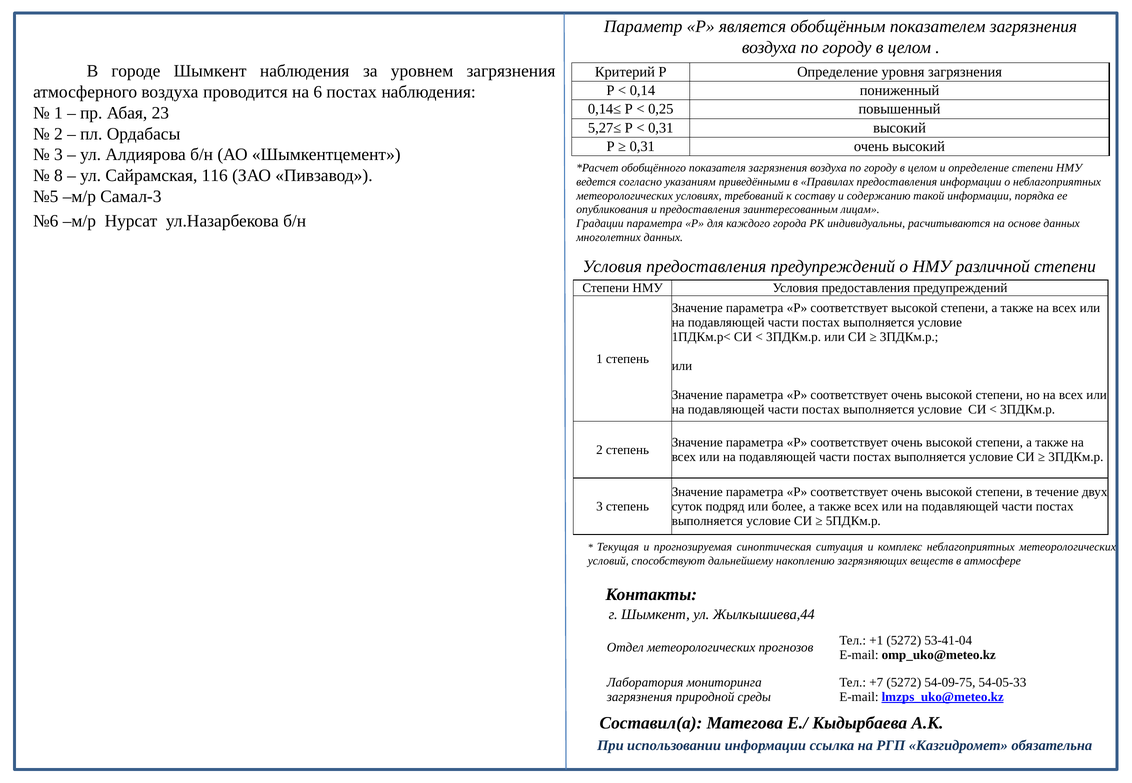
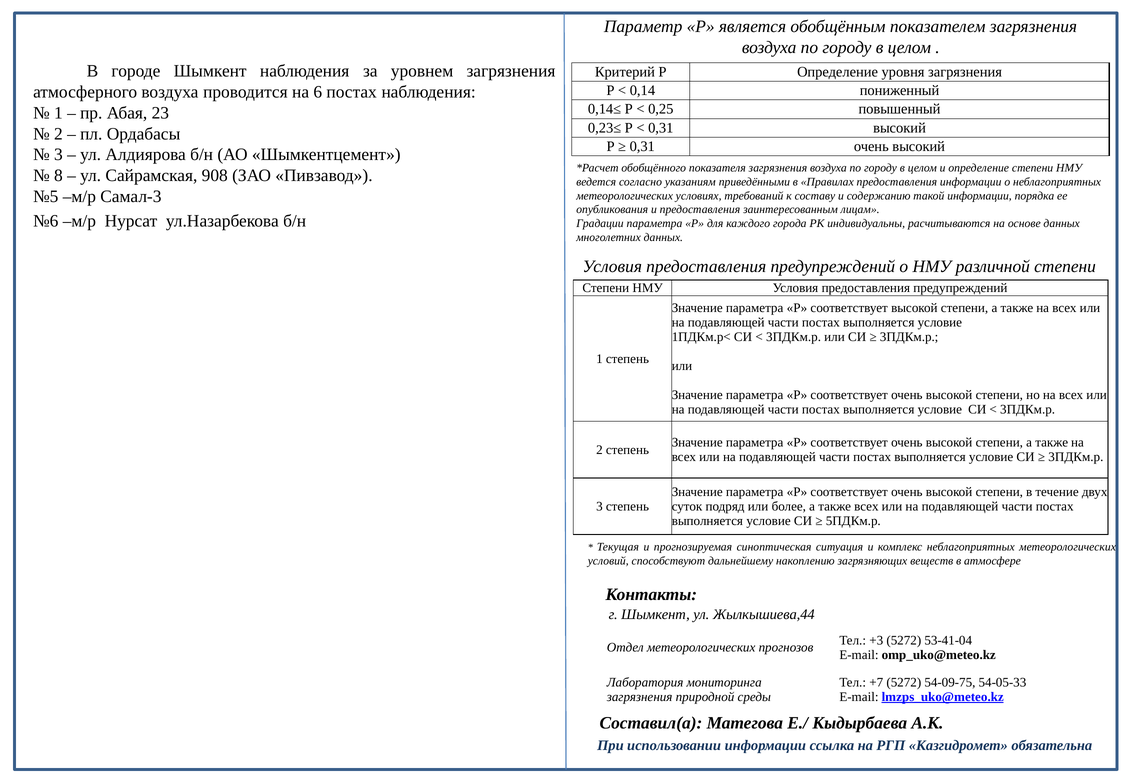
5,27≤: 5,27≤ -> 0,23≤
116: 116 -> 908
+1: +1 -> +3
